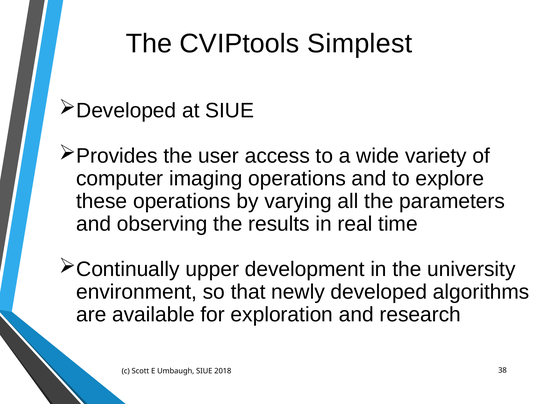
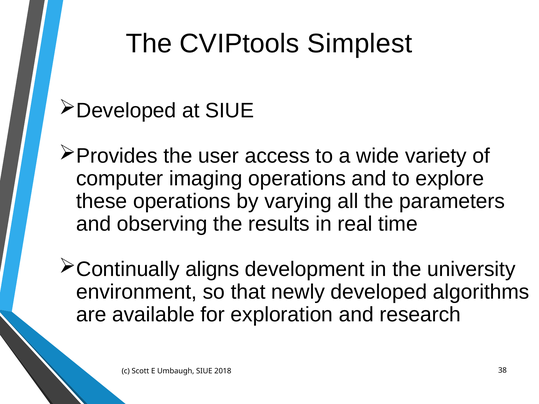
upper: upper -> aligns
